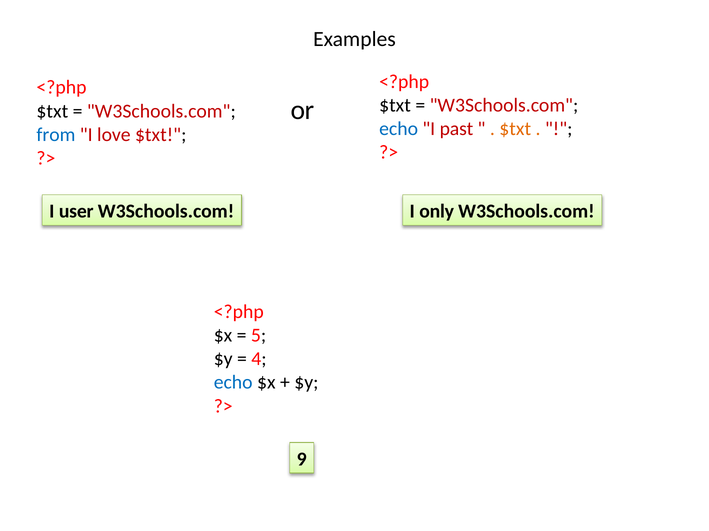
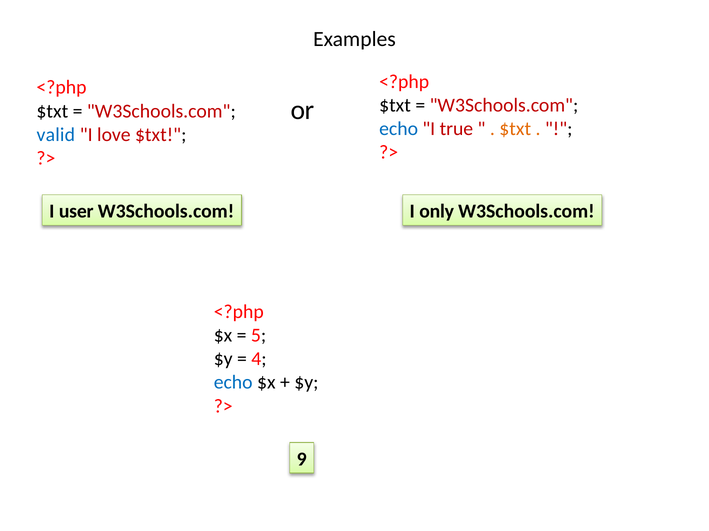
past: past -> true
from: from -> valid
